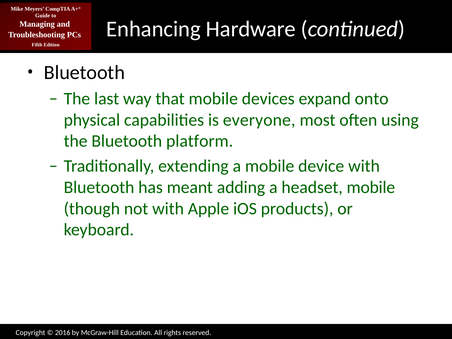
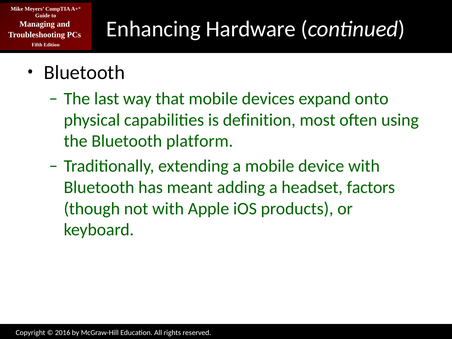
everyone: everyone -> definition
headset mobile: mobile -> factors
